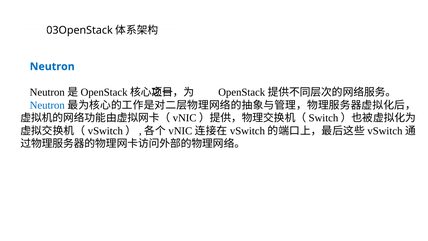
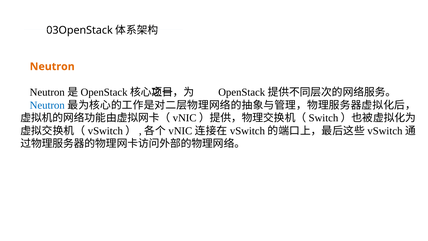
Neutron at (52, 67) colour: blue -> orange
